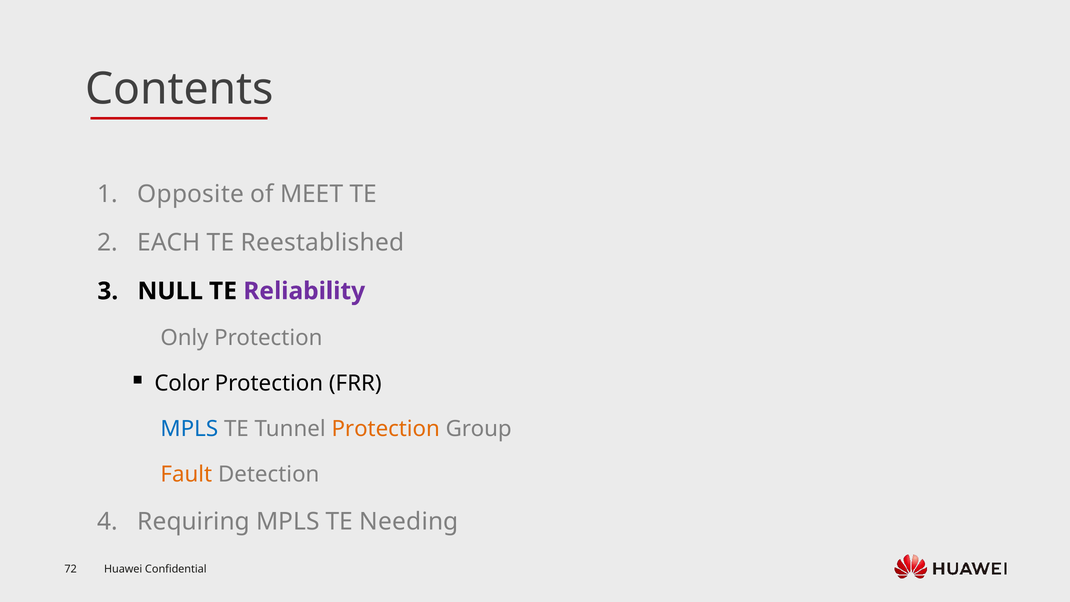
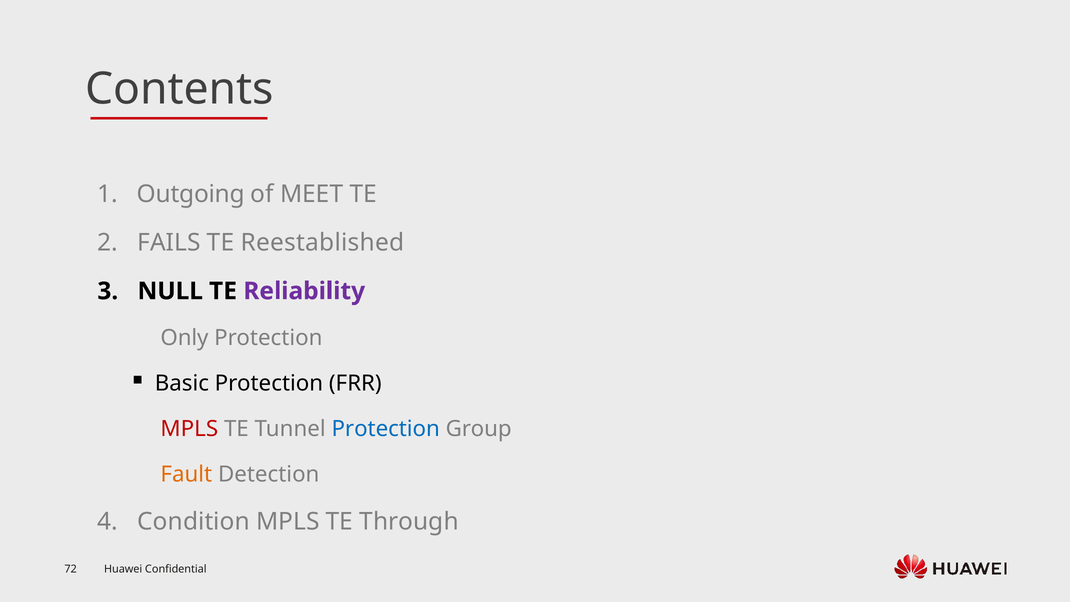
Opposite: Opposite -> Outgoing
EACH: EACH -> FAILS
Color: Color -> Basic
MPLS at (189, 429) colour: blue -> red
Protection at (386, 429) colour: orange -> blue
Requiring: Requiring -> Condition
Needing: Needing -> Through
